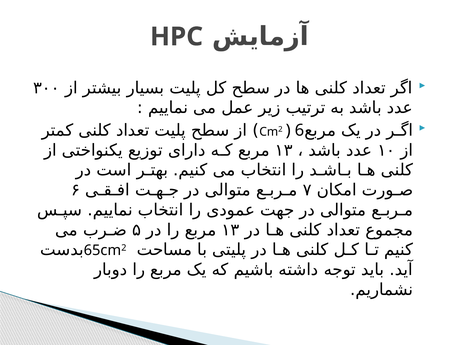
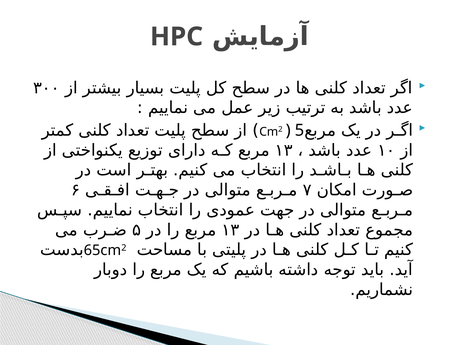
6: 6 -> 5
